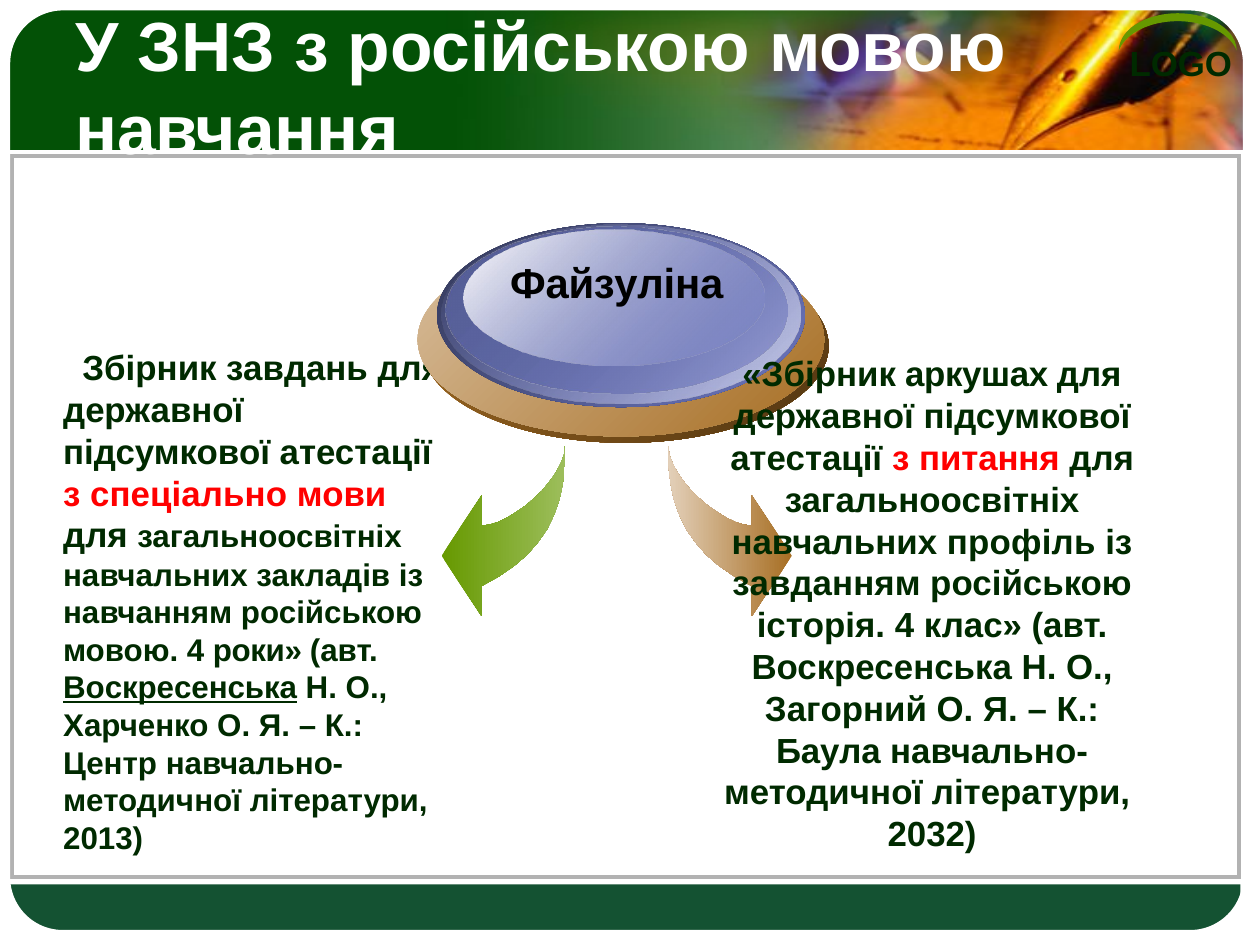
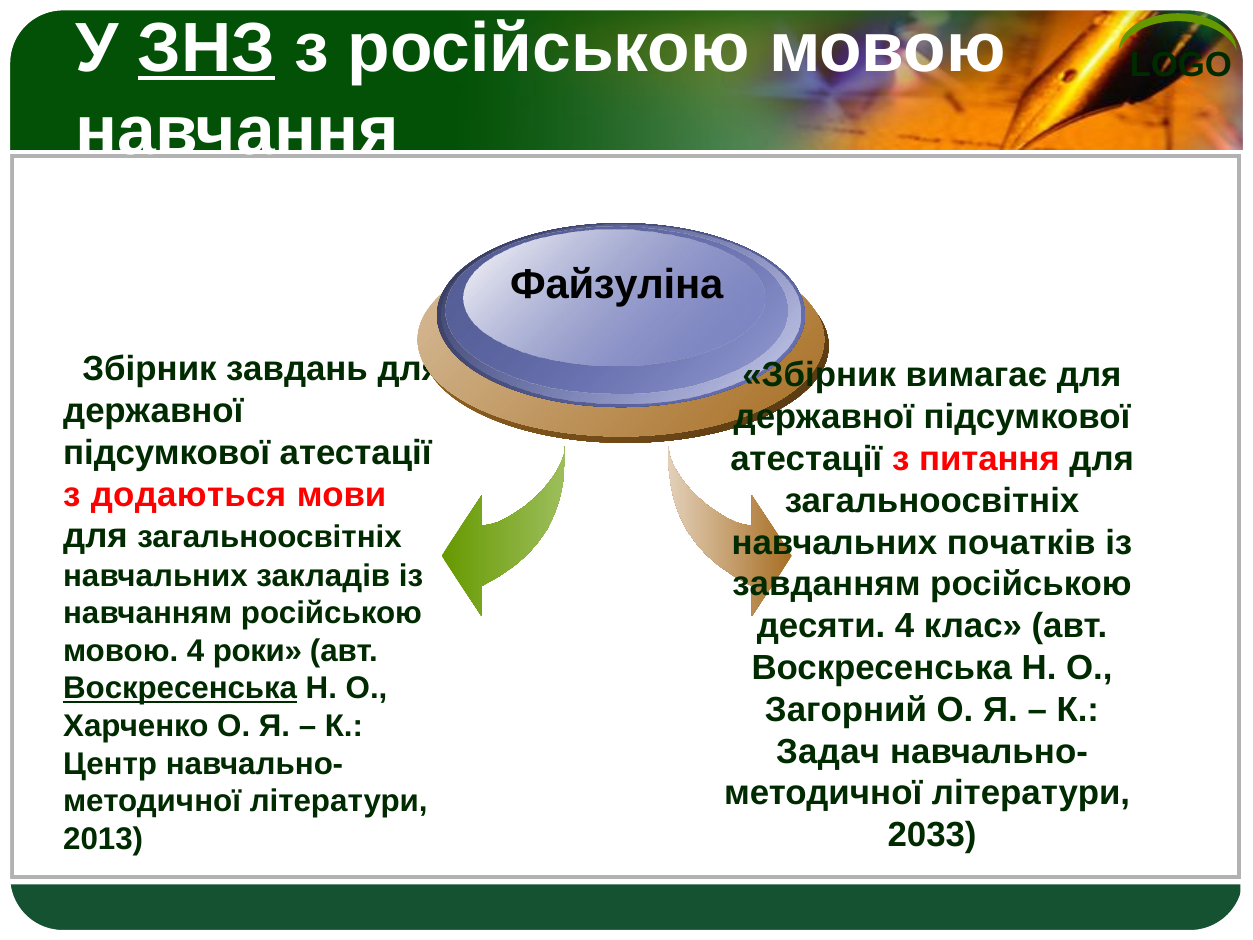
ЗНЗ underline: none -> present
аркушах: аркушах -> вимагає
спеціально: спеціально -> додаються
профіль: профіль -> початків
історія: історія -> десяти
Баула: Баула -> Задач
2032: 2032 -> 2033
